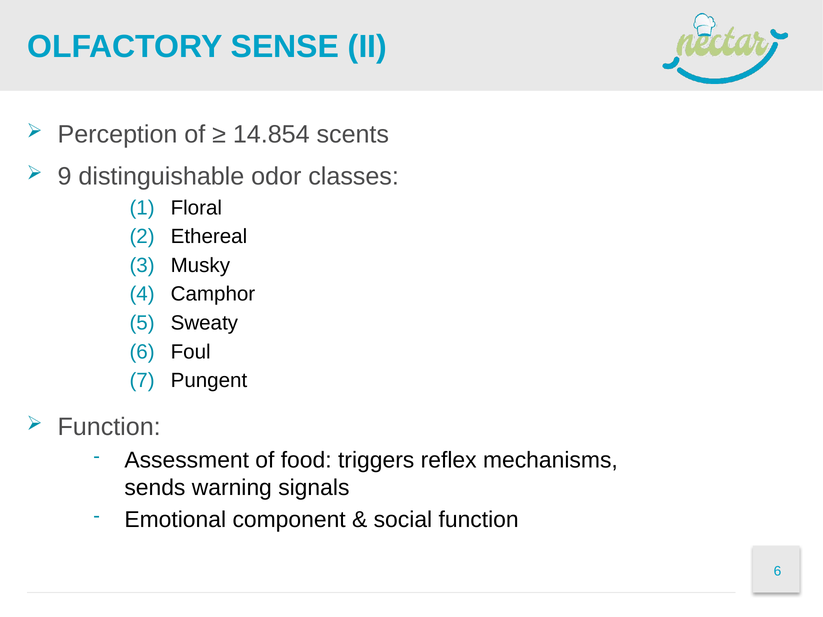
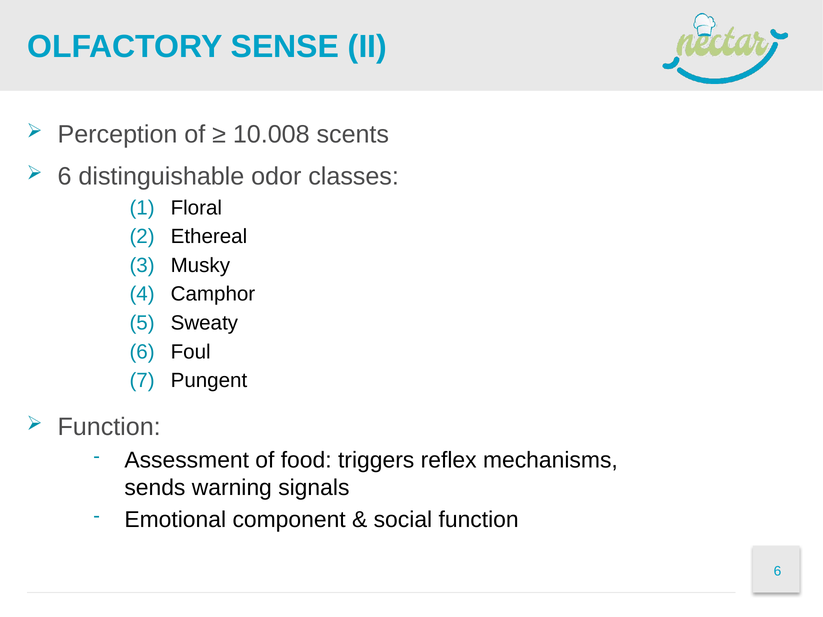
14.854: 14.854 -> 10.008
9 at (65, 177): 9 -> 6
